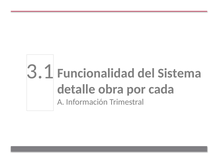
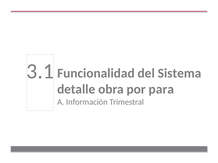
cada: cada -> para
